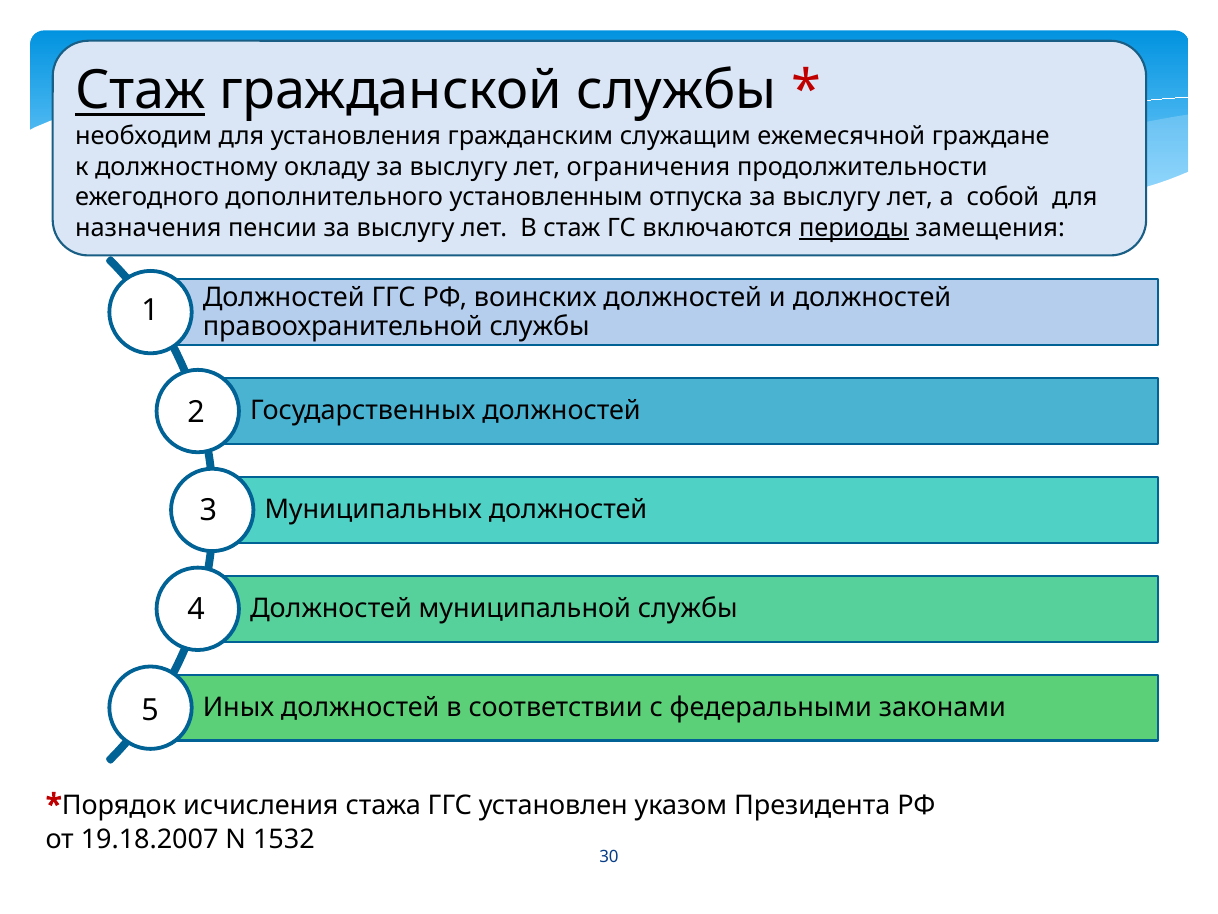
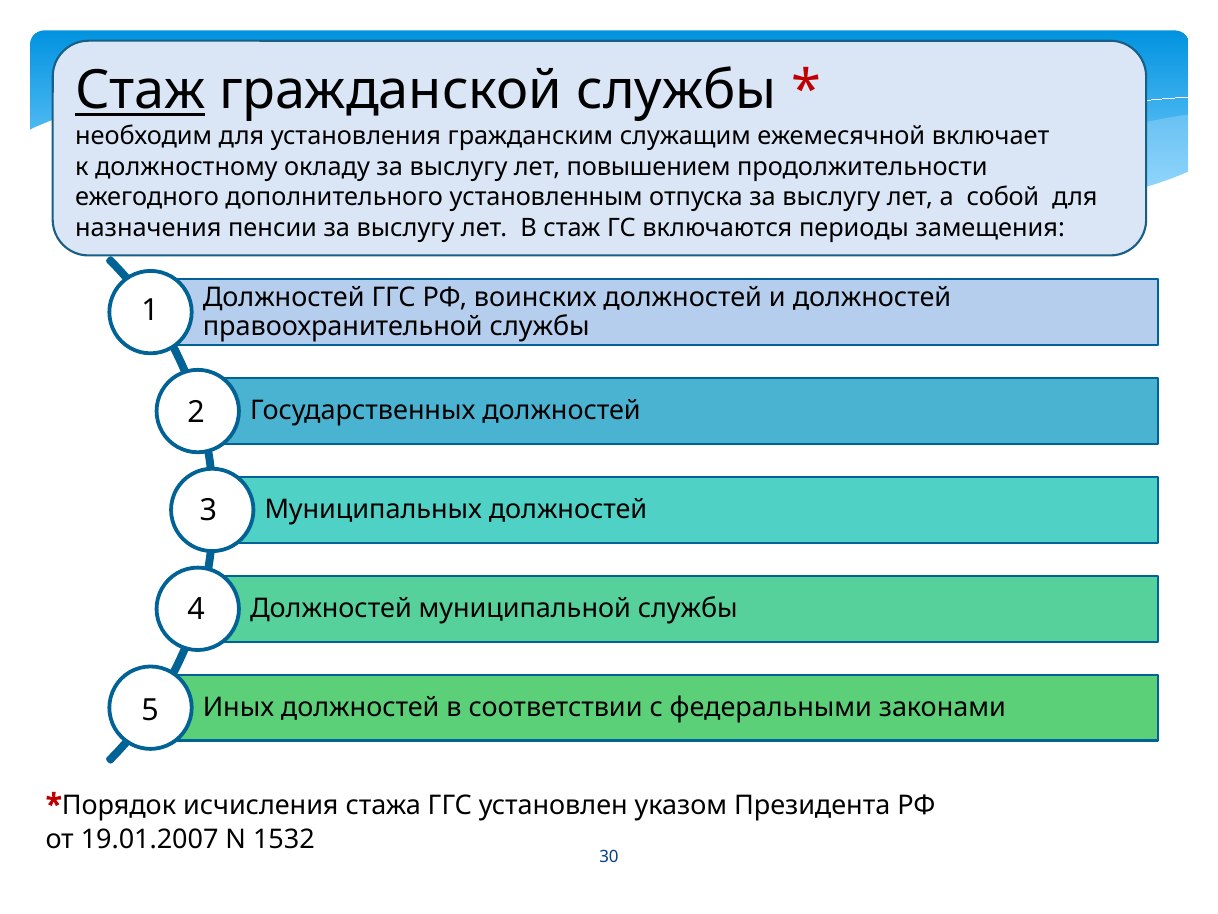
граждане: граждане -> включает
ограничения: ограничения -> повышением
периоды underline: present -> none
19.18.2007: 19.18.2007 -> 19.01.2007
